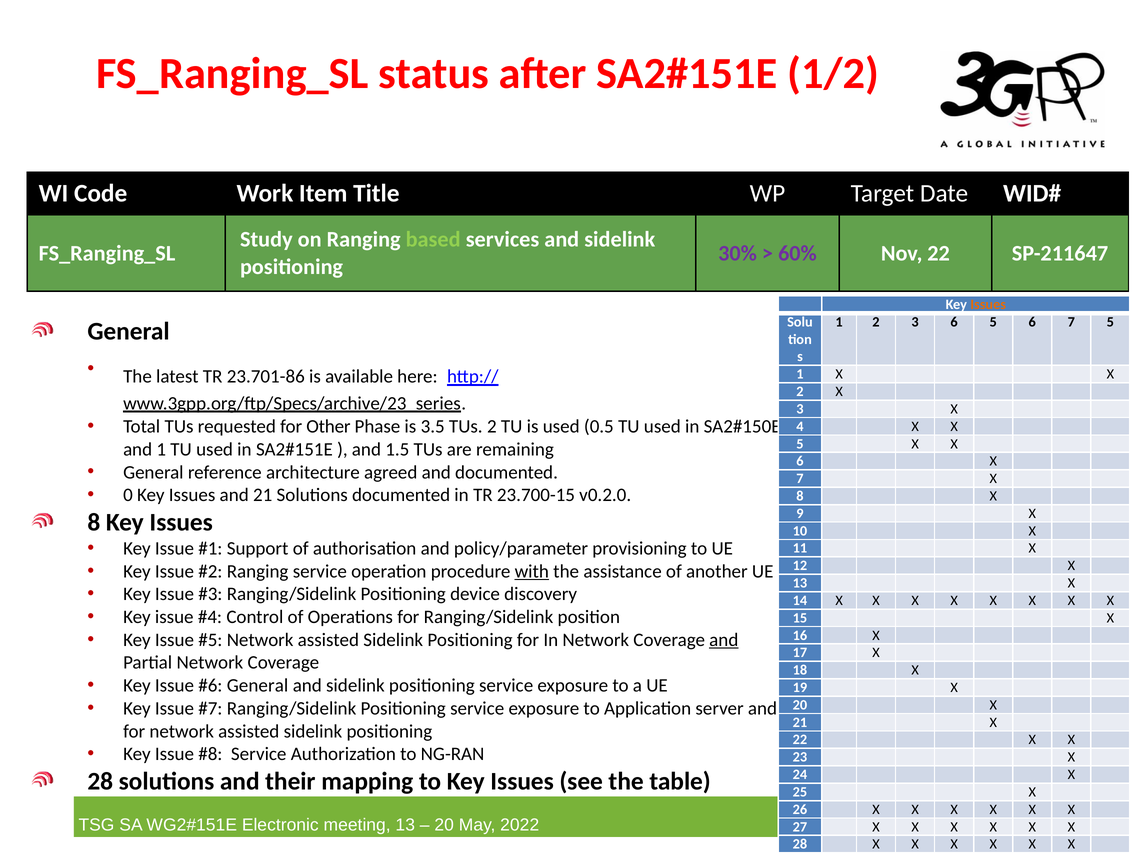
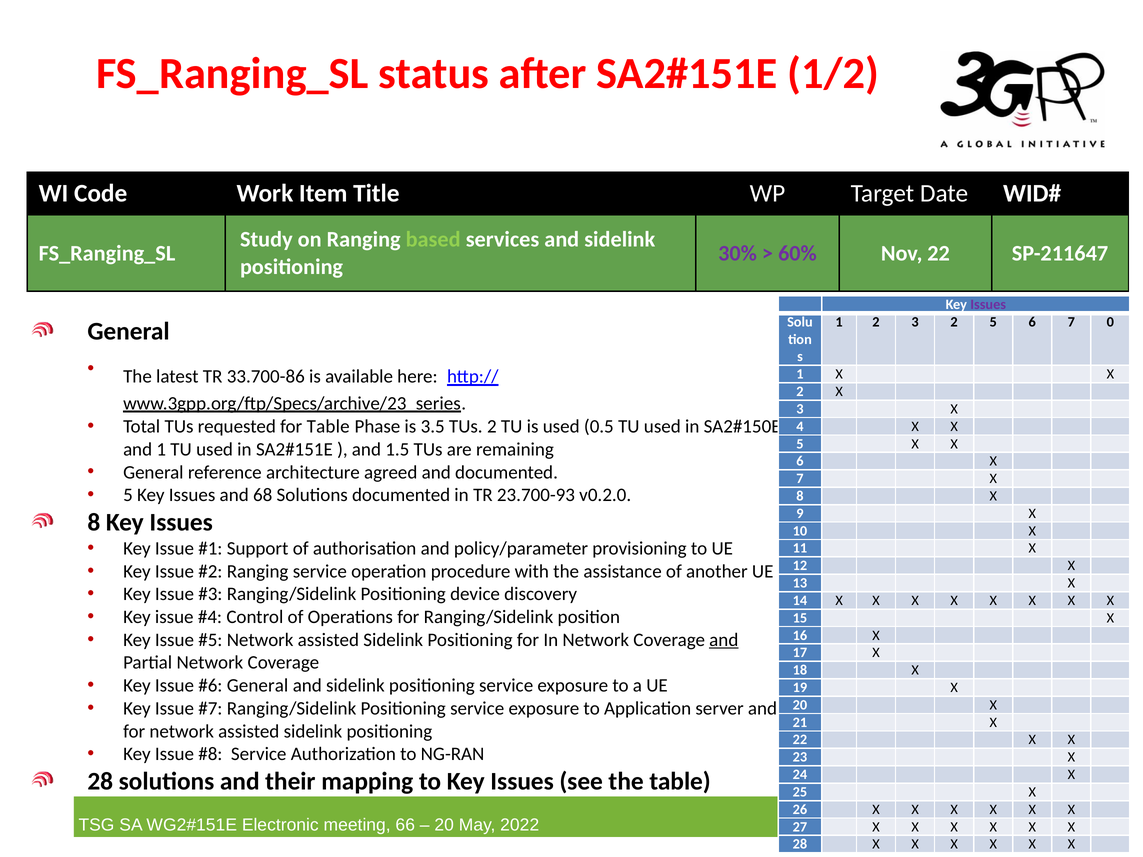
Issues at (988, 305) colour: orange -> purple
3 6: 6 -> 2
7 5: 5 -> 0
23.701-86: 23.701-86 -> 33.700-86
for Other: Other -> Table
0 at (128, 495): 0 -> 5
and 21: 21 -> 68
23.700-15: 23.700-15 -> 23.700-93
with underline: present -> none
13 at (405, 825): 13 -> 66
